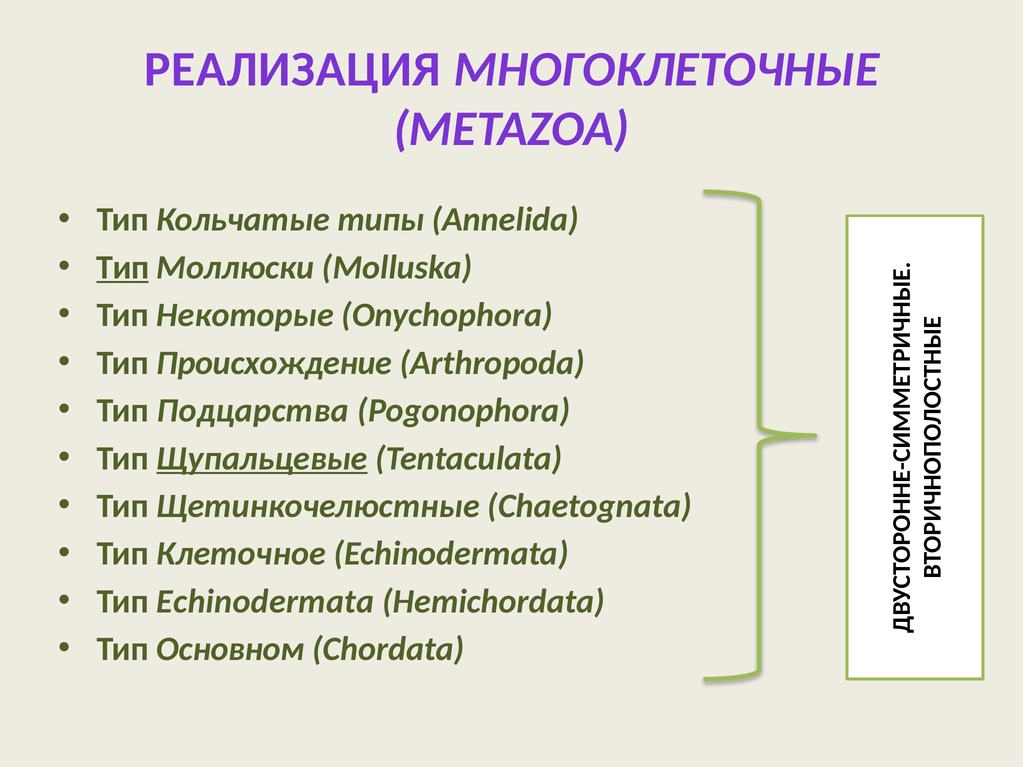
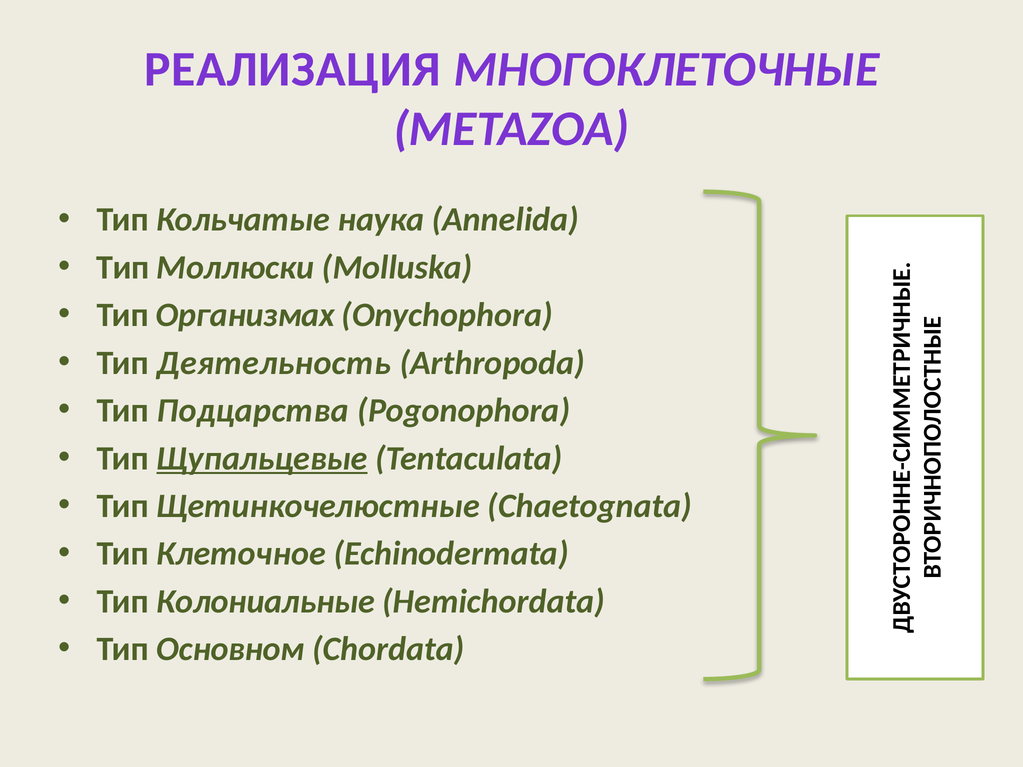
типы: типы -> наука
Тип at (123, 267) underline: present -> none
Некоторые: Некоторые -> Организмах
Происхождение: Происхождение -> Деятельность
Тип Echinodermata: Echinodermata -> Колониальные
